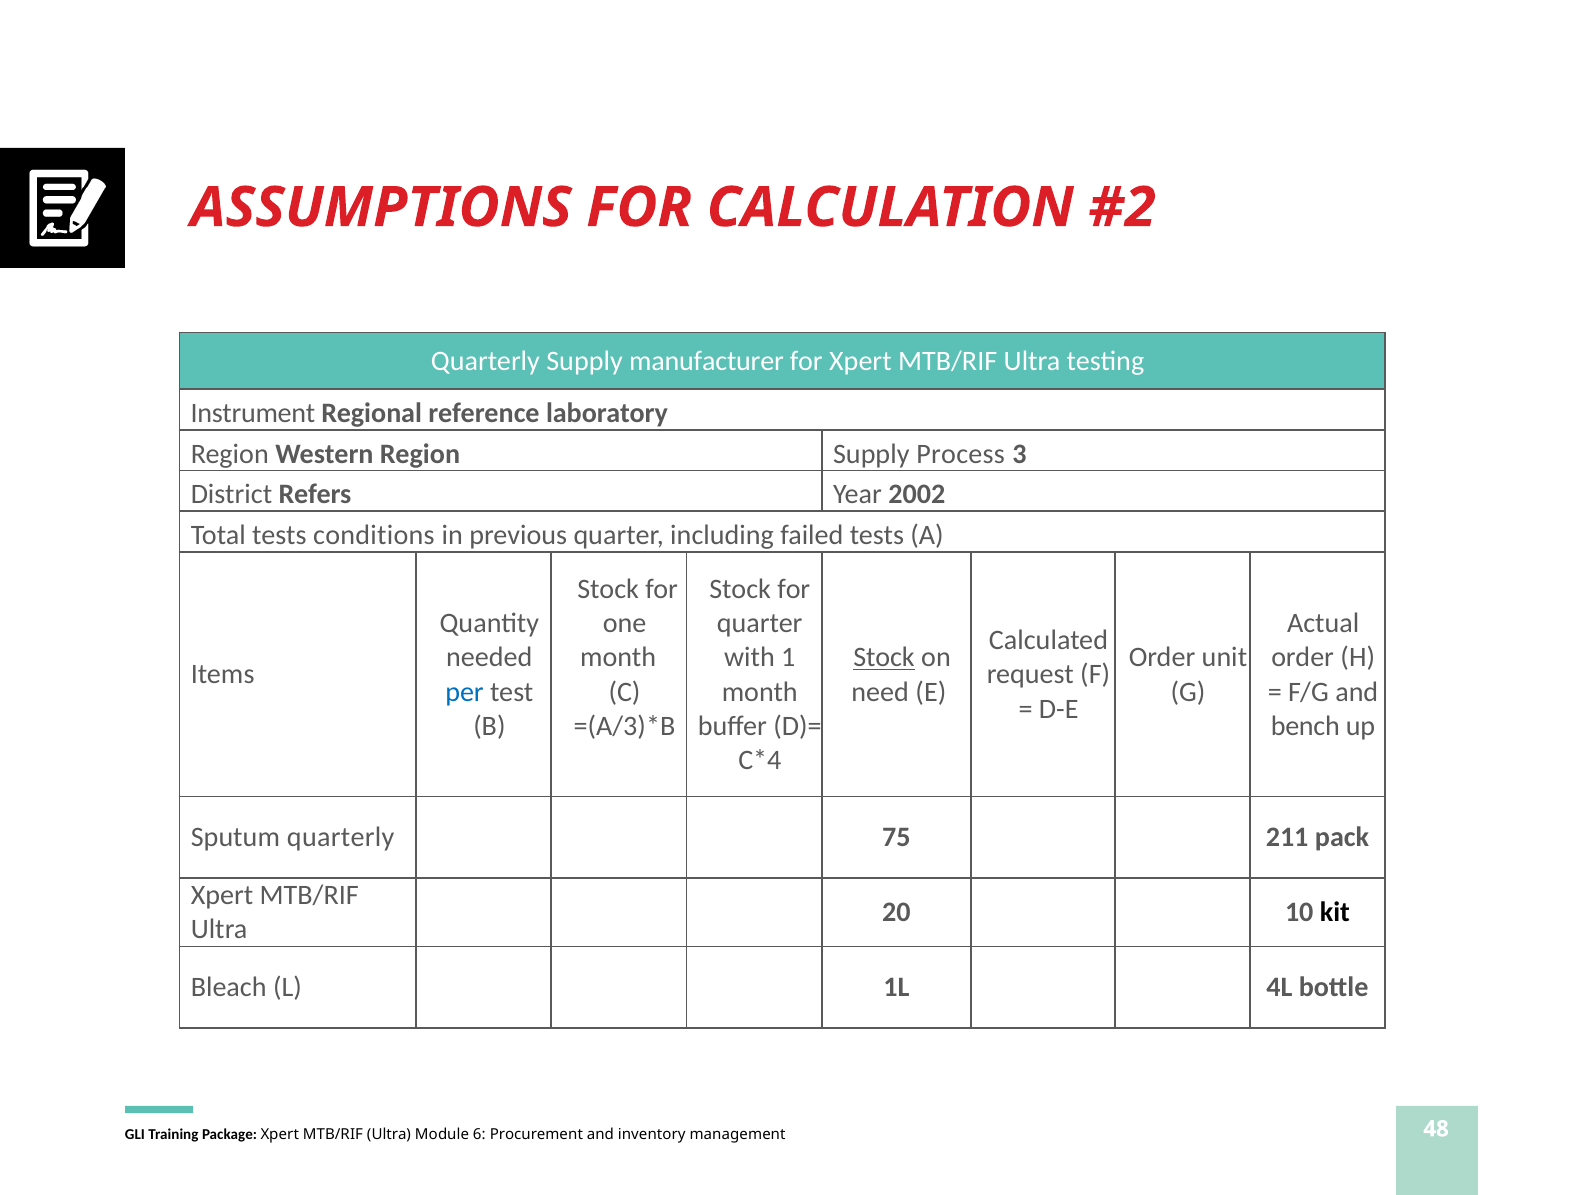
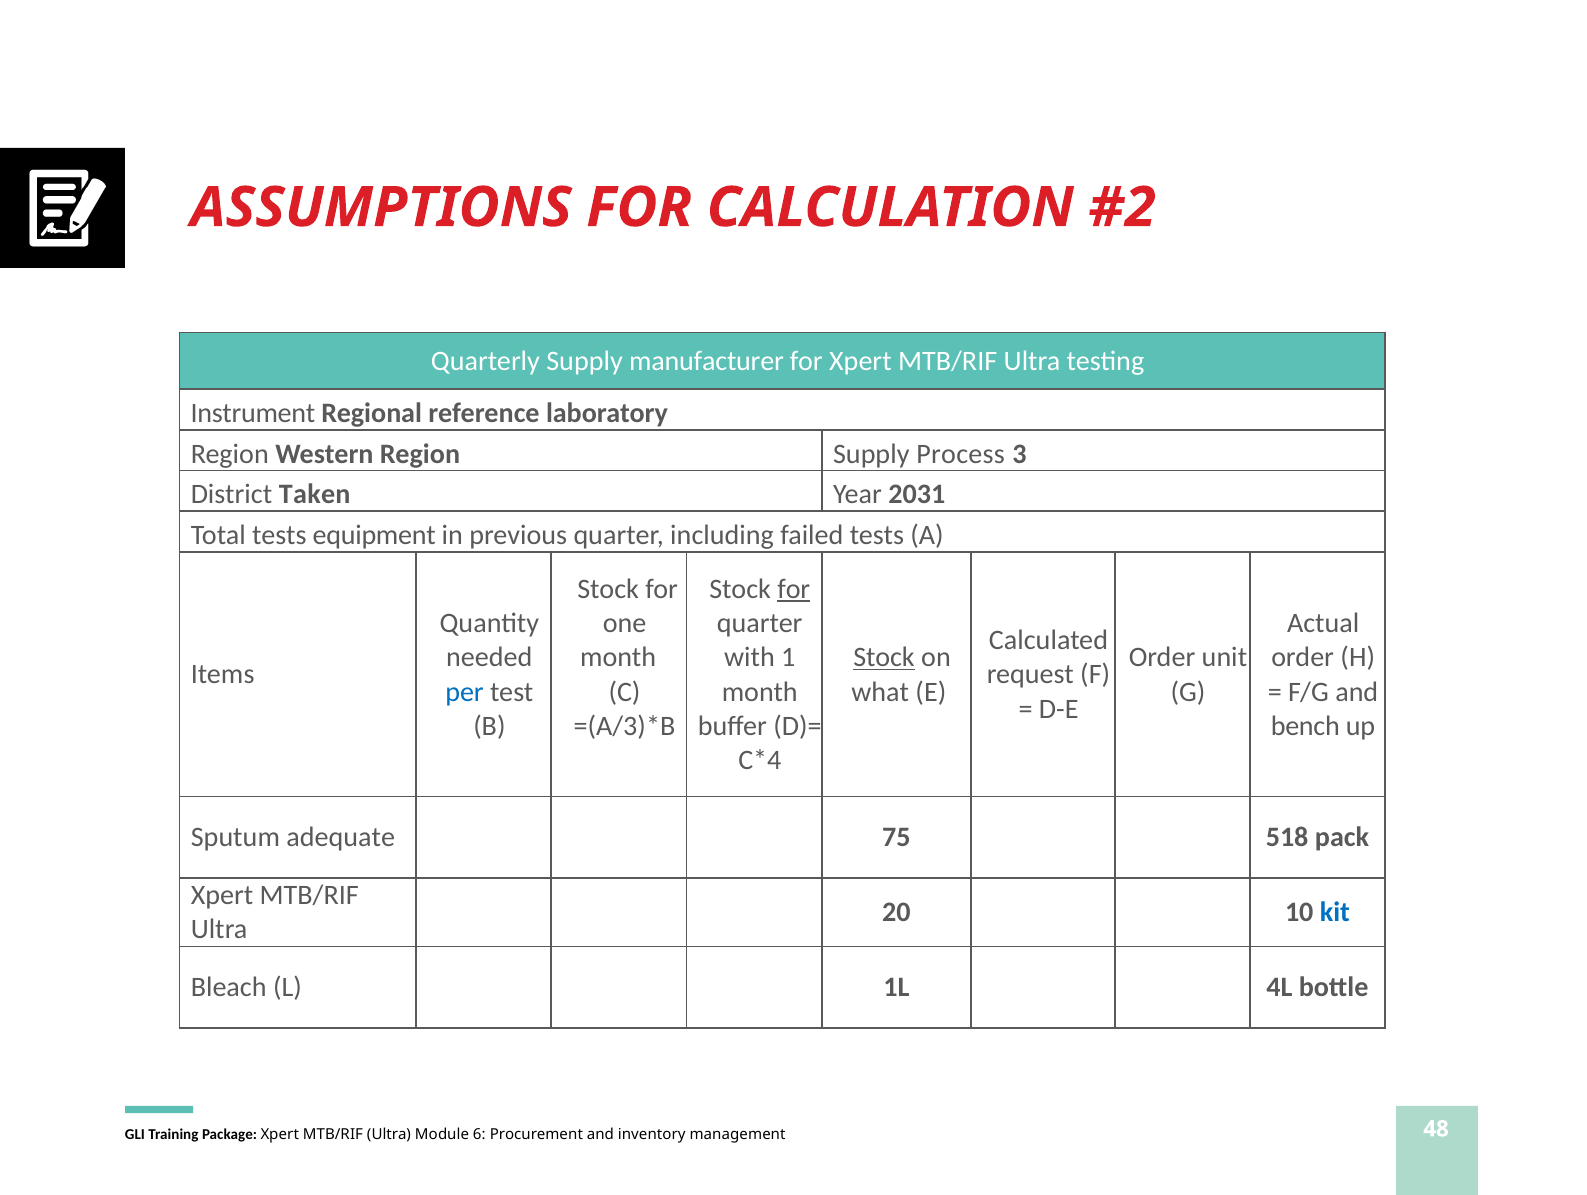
Refers: Refers -> Taken
2002: 2002 -> 2031
conditions: conditions -> equipment
for at (794, 589) underline: none -> present
need: need -> what
Sputum quarterly: quarterly -> adequate
211: 211 -> 518
kit colour: black -> blue
